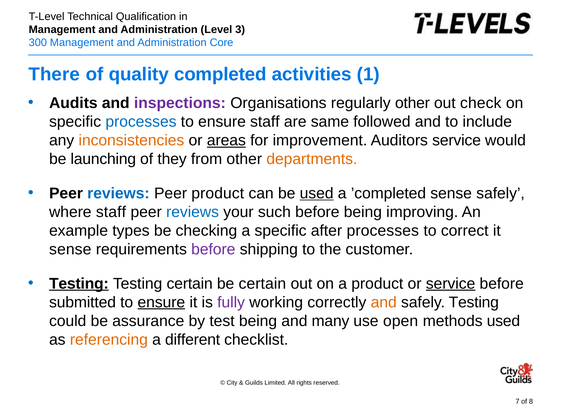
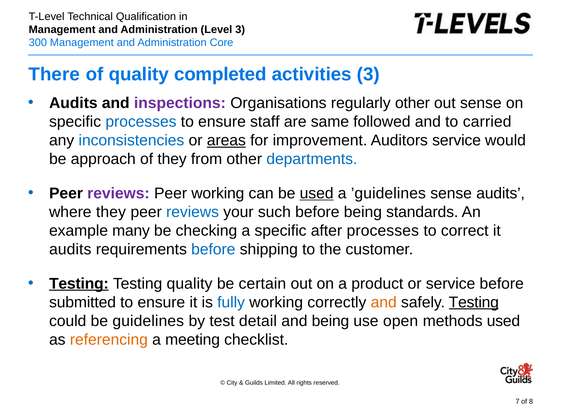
activities 1: 1 -> 3
out check: check -> sense
include: include -> carried
inconsistencies colour: orange -> blue
launching: launching -> approach
departments colour: orange -> blue
reviews at (118, 194) colour: blue -> purple
Peer product: product -> working
’completed: ’completed -> ’guidelines
sense safely: safely -> audits
where staff: staff -> they
improving: improving -> standards
types: types -> many
sense at (70, 250): sense -> audits
before at (213, 250) colour: purple -> blue
Testing certain: certain -> quality
service at (451, 284) underline: present -> none
ensure at (161, 303) underline: present -> none
fully colour: purple -> blue
Testing at (474, 303) underline: none -> present
assurance: assurance -> guidelines
test being: being -> detail
and many: many -> being
different: different -> meeting
